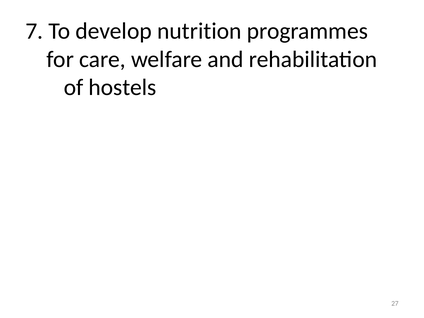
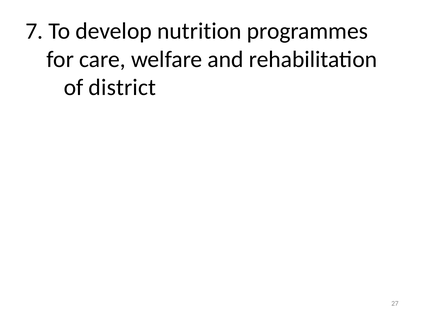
hostels: hostels -> district
